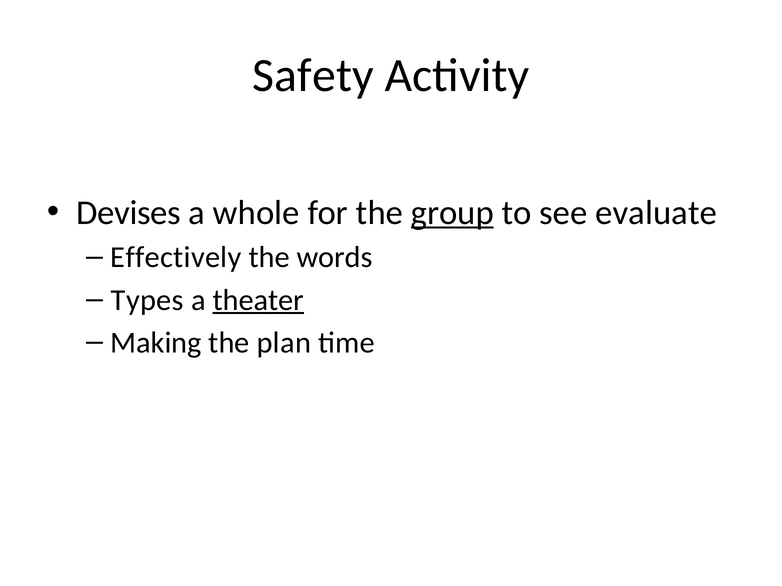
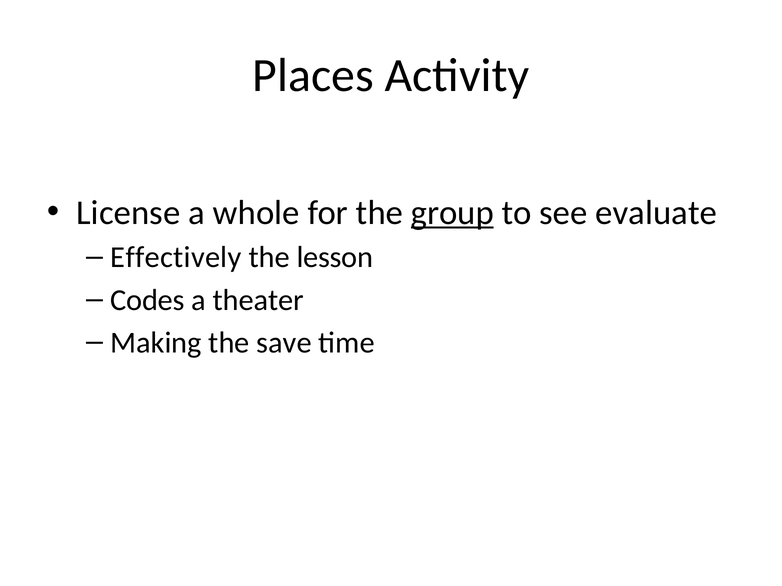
Safety: Safety -> Places
Devises: Devises -> License
words: words -> lesson
Types: Types -> Codes
theater underline: present -> none
plan: plan -> save
